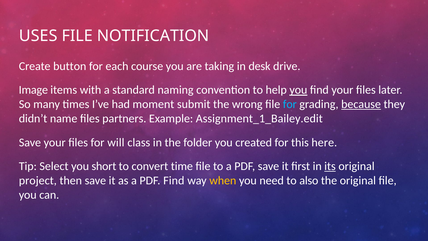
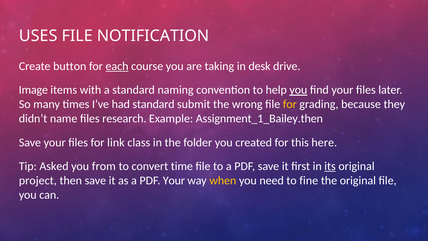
each underline: none -> present
had moment: moment -> standard
for at (290, 104) colour: light blue -> yellow
because underline: present -> none
partners: partners -> research
Assignment_1_Bailey.edit: Assignment_1_Bailey.edit -> Assignment_1_Bailey.then
will: will -> link
Select: Select -> Asked
short: short -> from
PDF Find: Find -> Your
also: also -> fine
